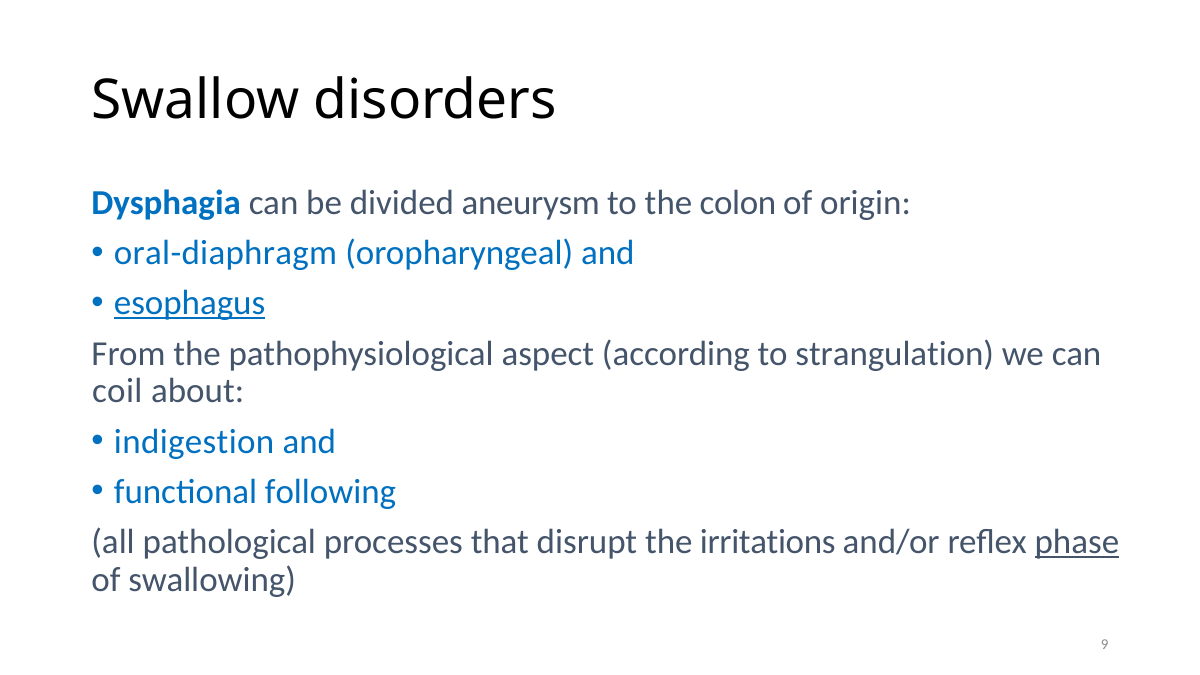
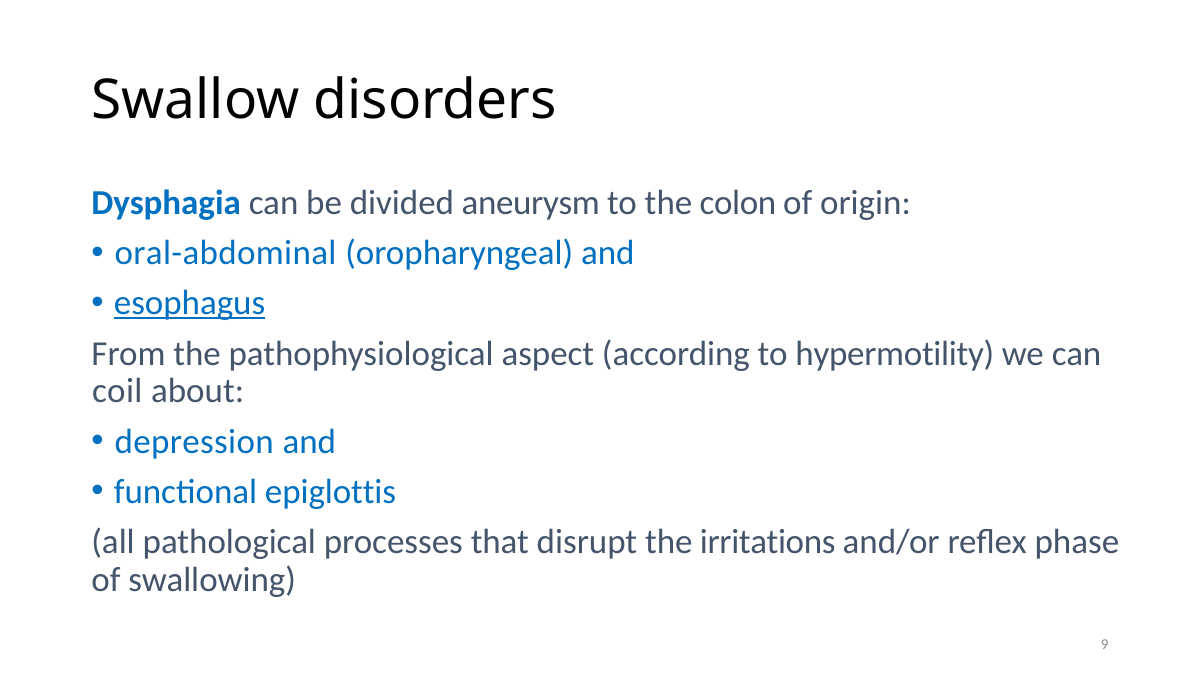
oral-diaphragm: oral-diaphragm -> oral-abdominal
strangulation: strangulation -> hypermotility
indigestion: indigestion -> depression
following: following -> epiglottis
phase underline: present -> none
